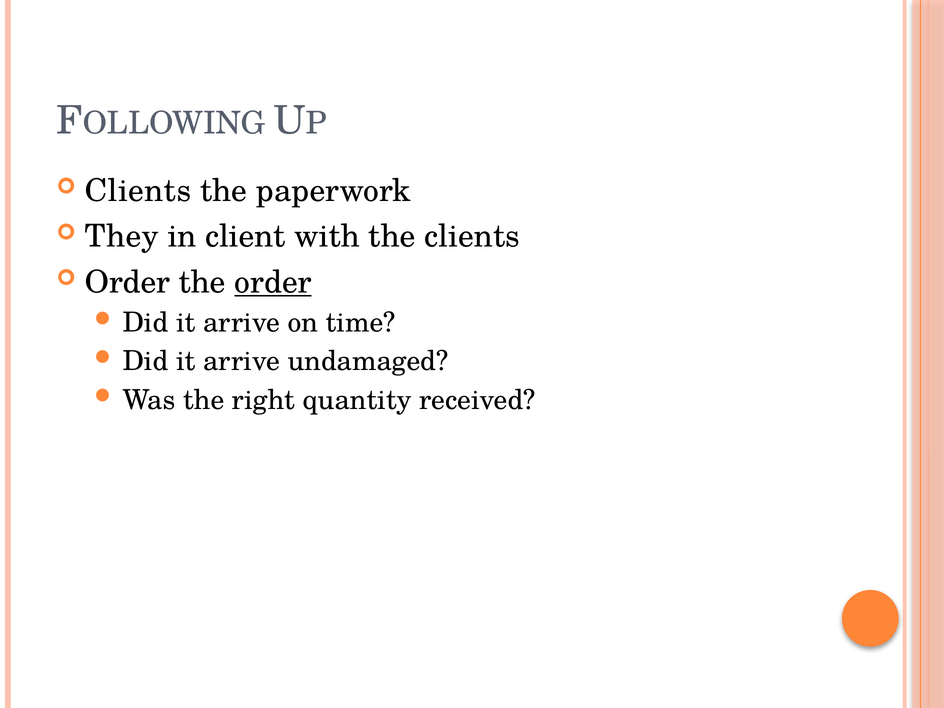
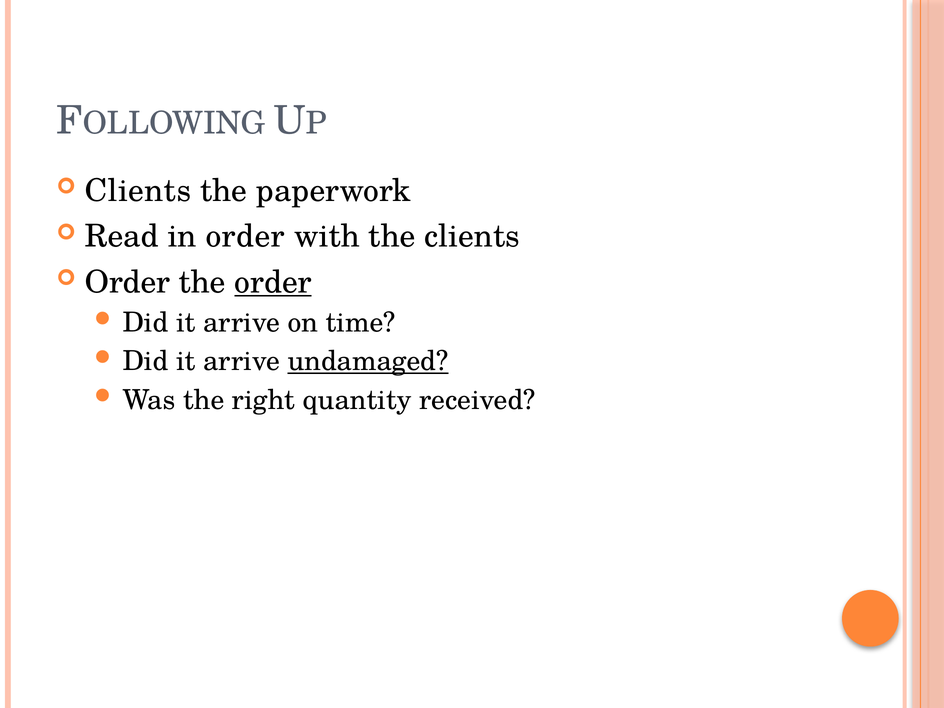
They: They -> Read
in client: client -> order
undamaged underline: none -> present
